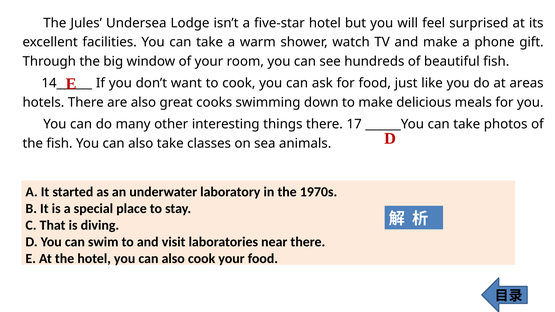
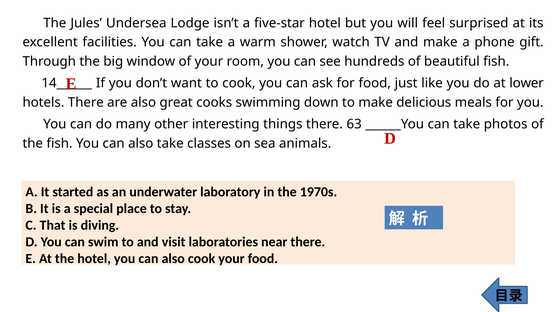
areas: areas -> lower
17: 17 -> 63
